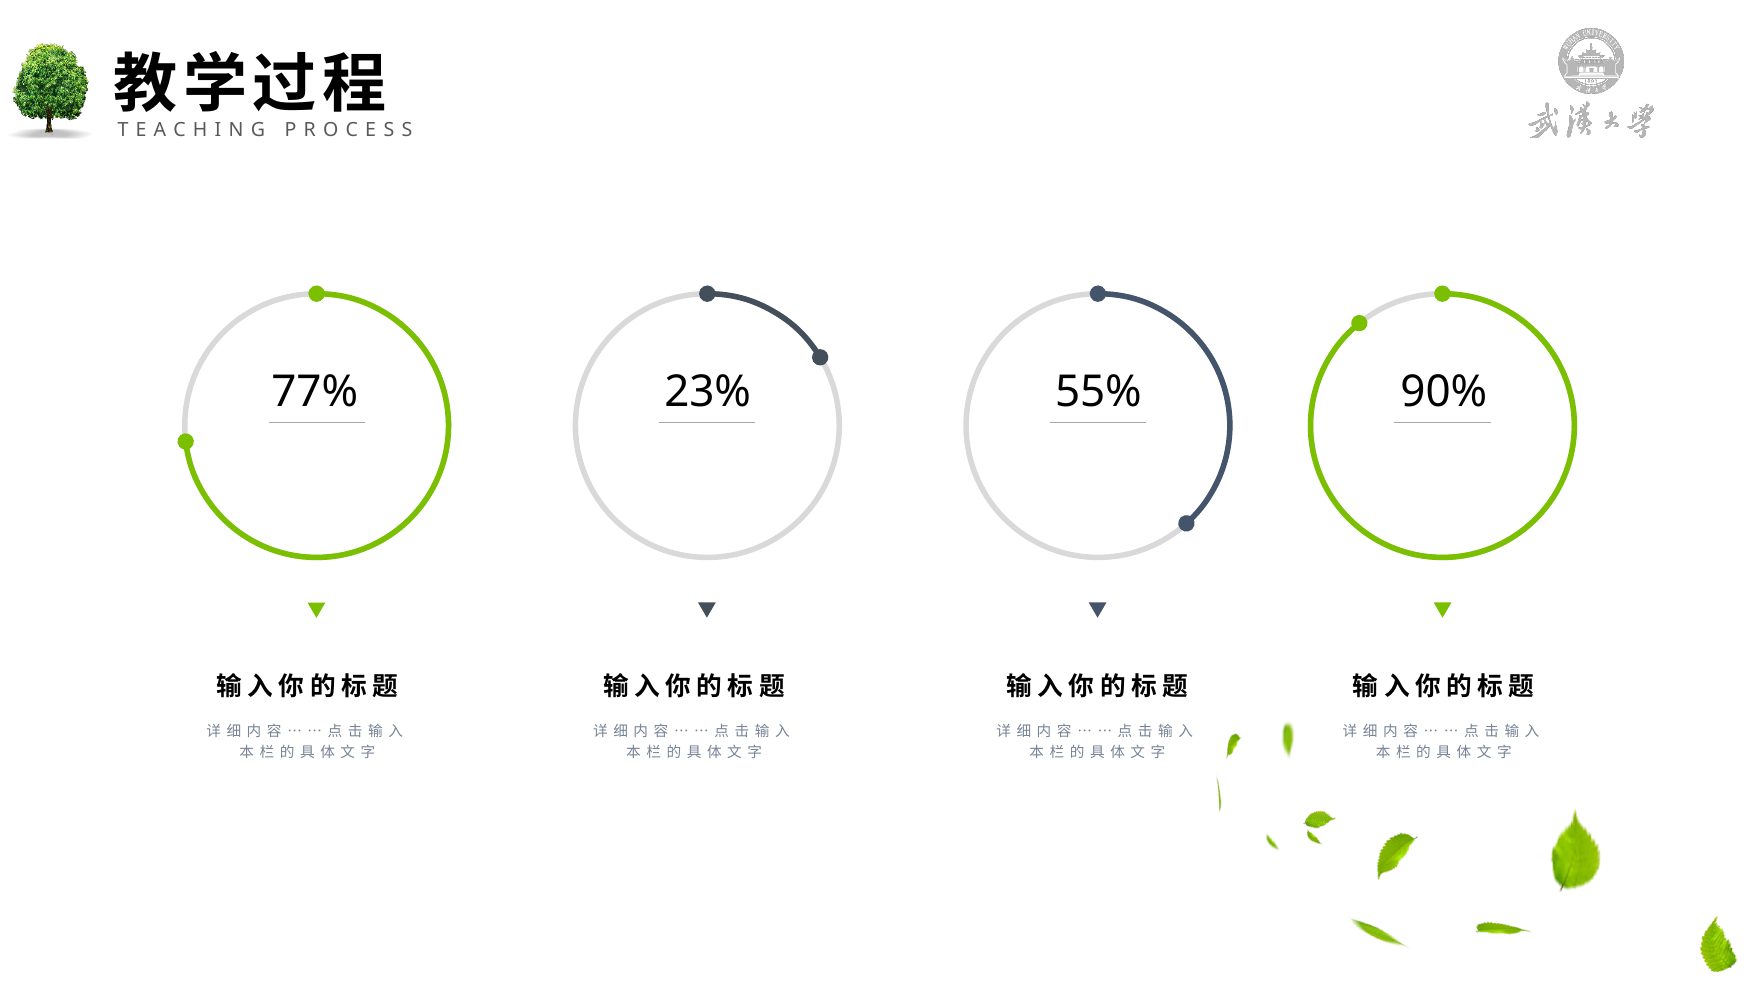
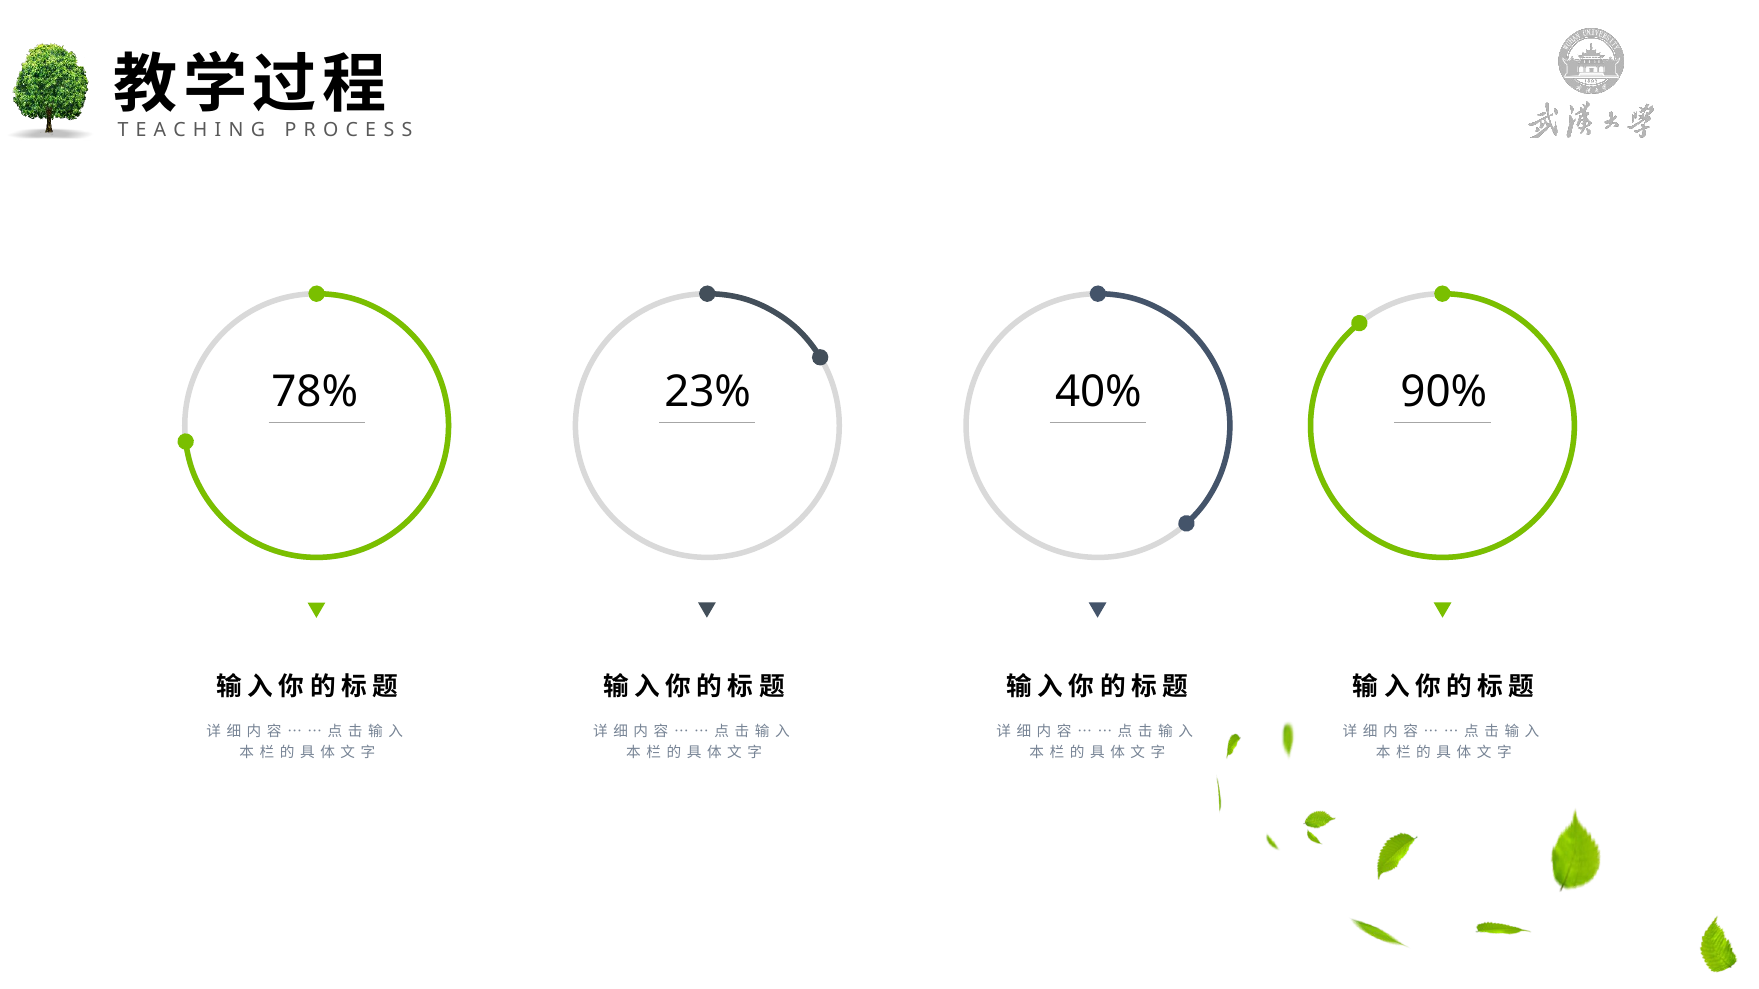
77%: 77% -> 78%
55%: 55% -> 40%
